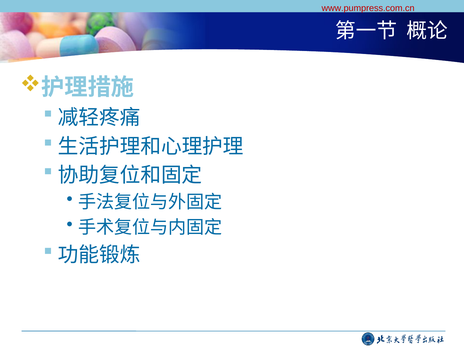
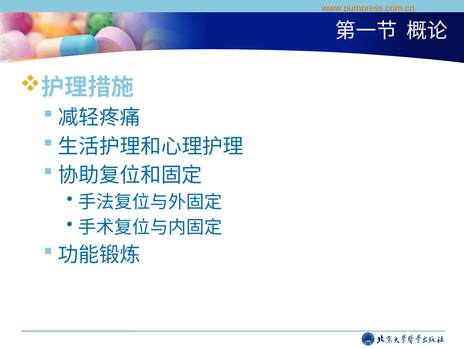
www.pumpress.com.cn colour: red -> orange
